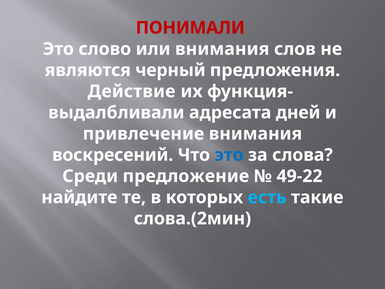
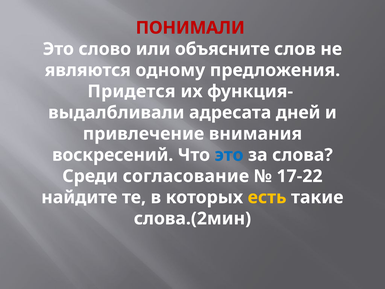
или внимания: внимания -> объясните
черный: черный -> одному
Действие: Действие -> Придется
предложение: предложение -> согласование
49-22: 49-22 -> 17-22
есть colour: light blue -> yellow
